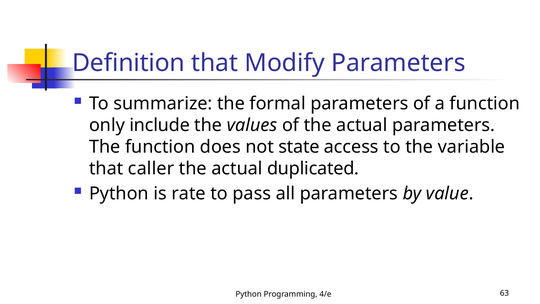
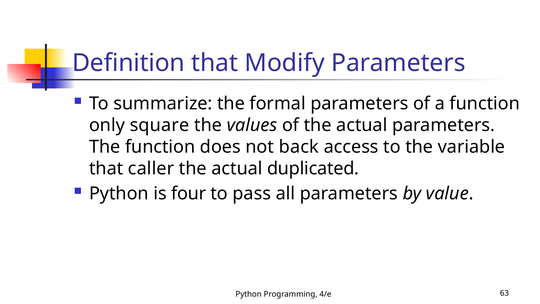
include: include -> square
state: state -> back
rate: rate -> four
